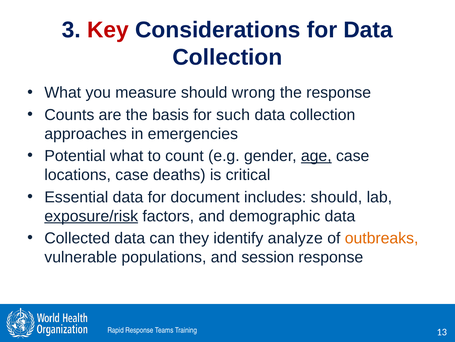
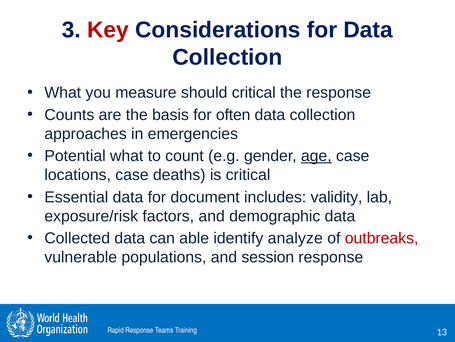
should wrong: wrong -> critical
such: such -> often
includes should: should -> validity
exposure/risk underline: present -> none
they: they -> able
outbreaks colour: orange -> red
